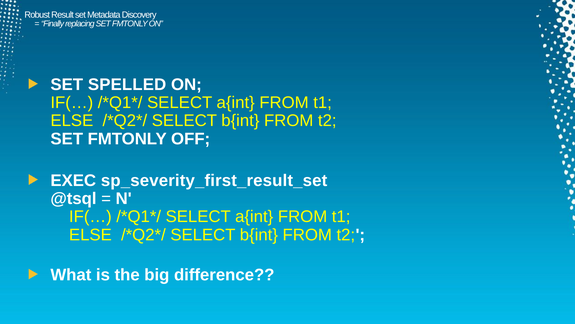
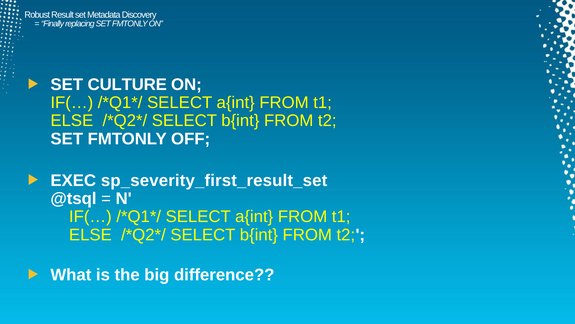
SPELLED: SPELLED -> CULTURE
